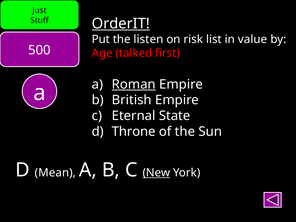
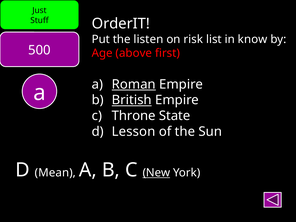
OrderIT underline: present -> none
value: value -> know
talked: talked -> above
British underline: none -> present
Eternal: Eternal -> Throne
Throne: Throne -> Lesson
